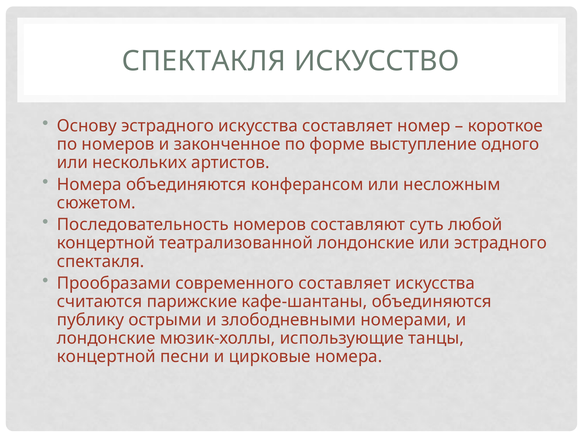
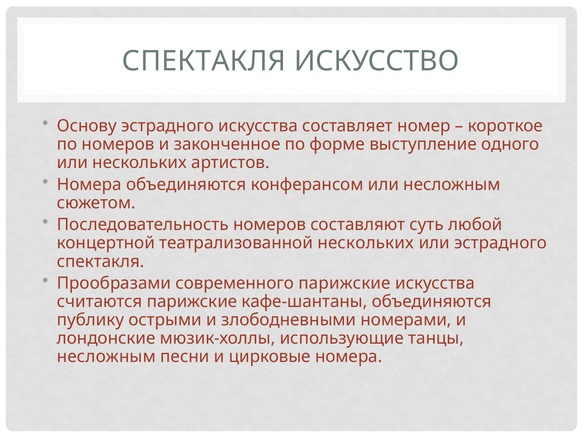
театрализованной лондонские: лондонские -> нескольких
современного составляет: составляет -> парижские
концертной at (106, 357): концертной -> несложным
